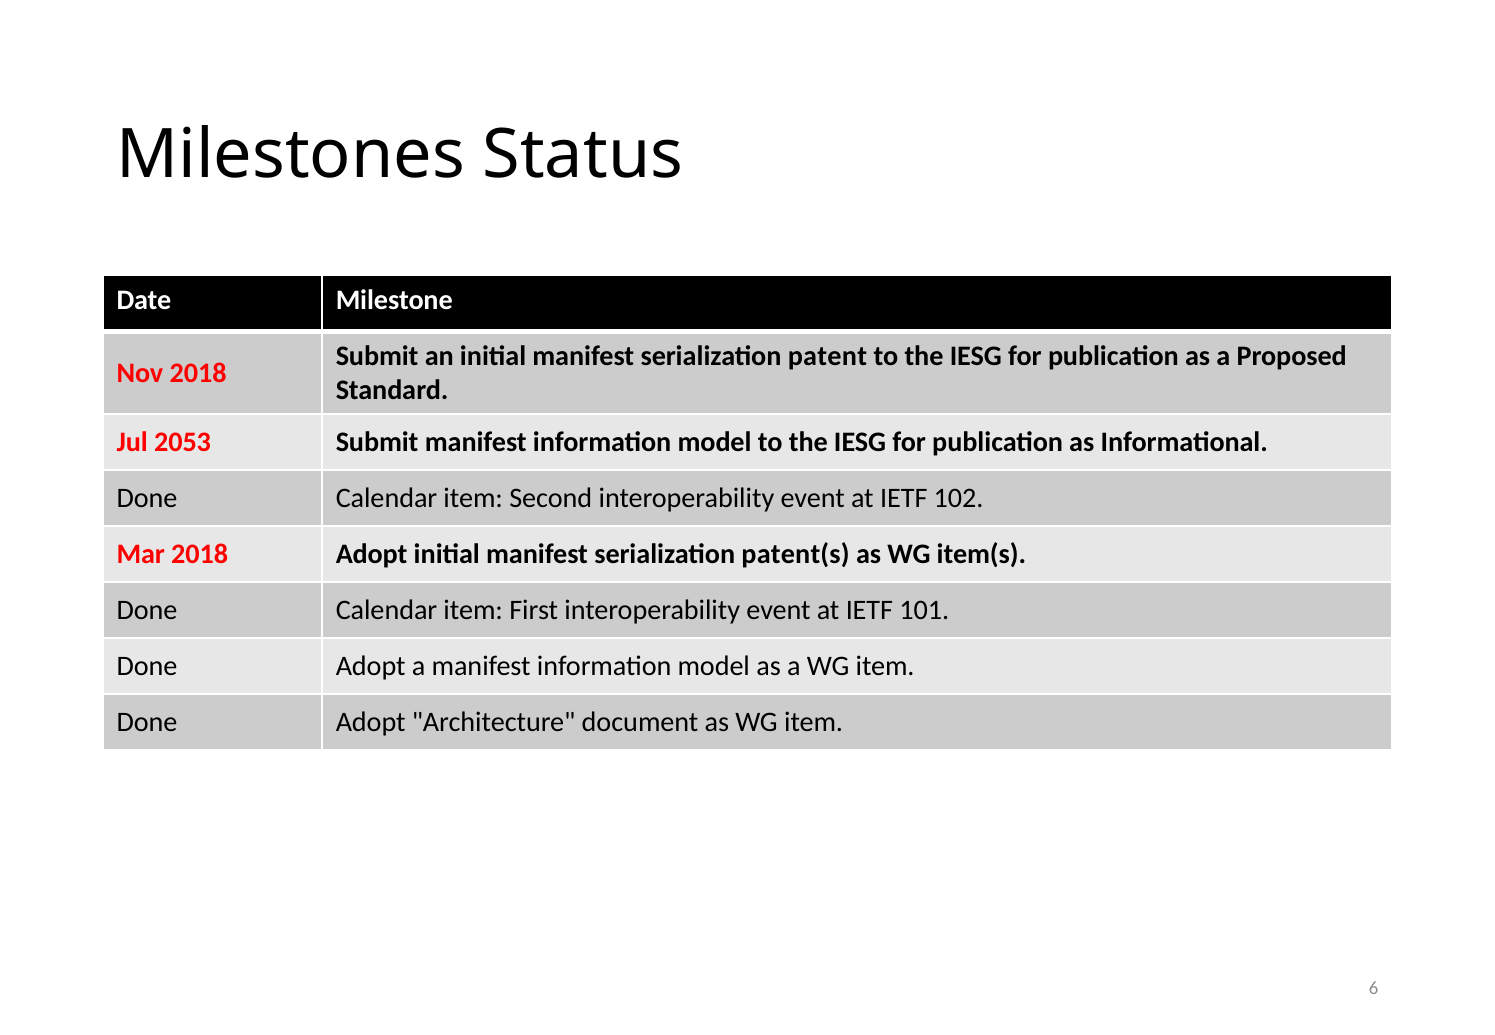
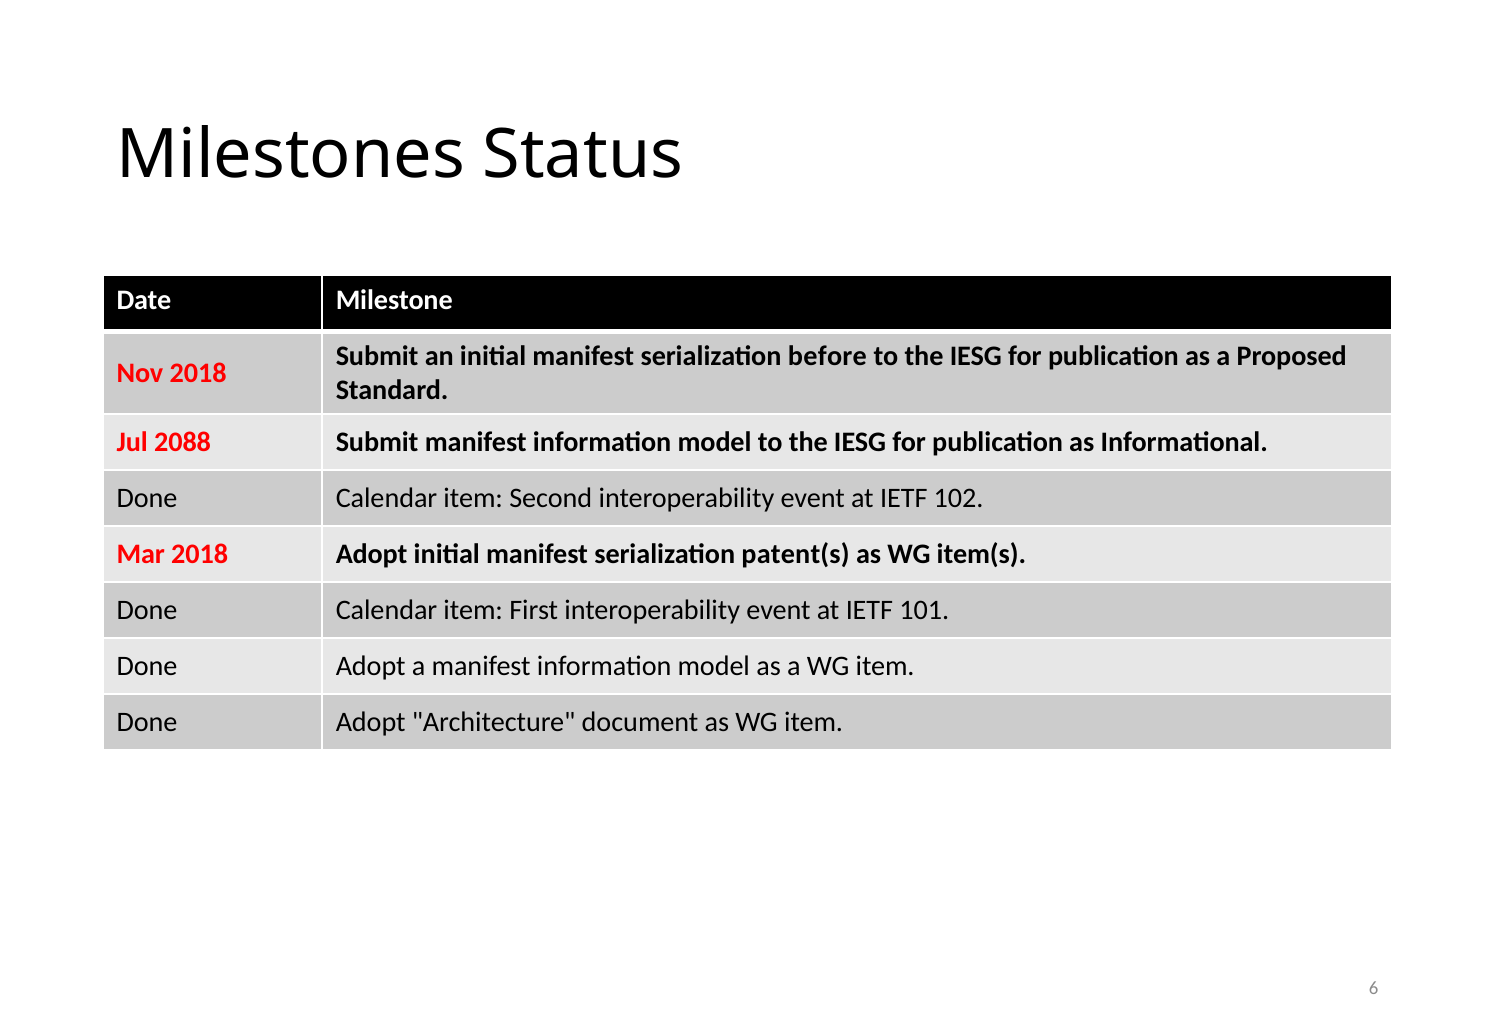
patent: patent -> before
2053: 2053 -> 2088
